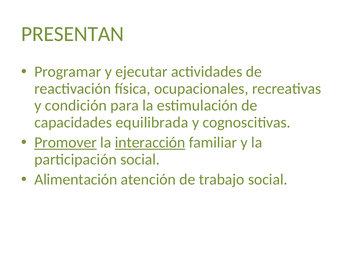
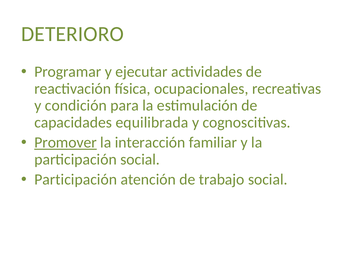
PRESENTAN: PRESENTAN -> DETERIORO
interacción underline: present -> none
Alimentación at (76, 179): Alimentación -> Participación
